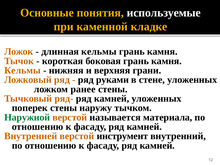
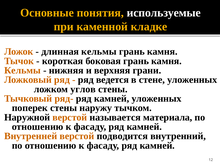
руками: руками -> ведется
ранее: ранее -> углов
Наружной colour: green -> black
инструмент: инструмент -> подводится
